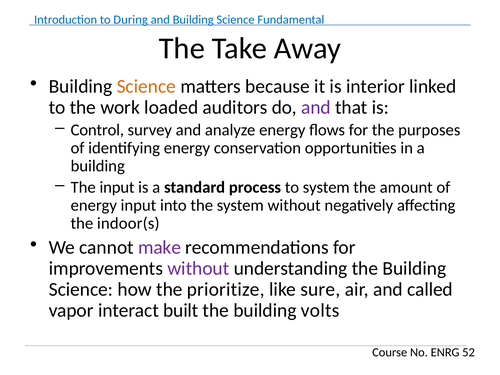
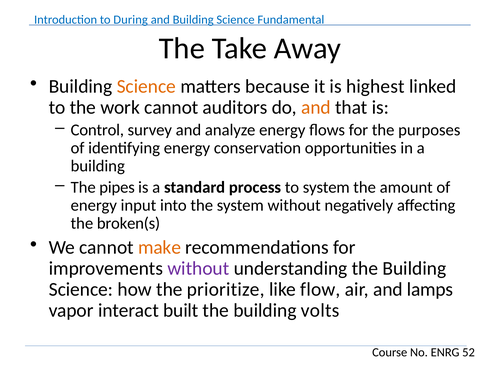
interior: interior -> highest
work loaded: loaded -> cannot
and at (316, 107) colour: purple -> orange
The input: input -> pipes
indoor(s: indoor(s -> broken(s
make colour: purple -> orange
sure: sure -> flow
called: called -> lamps
